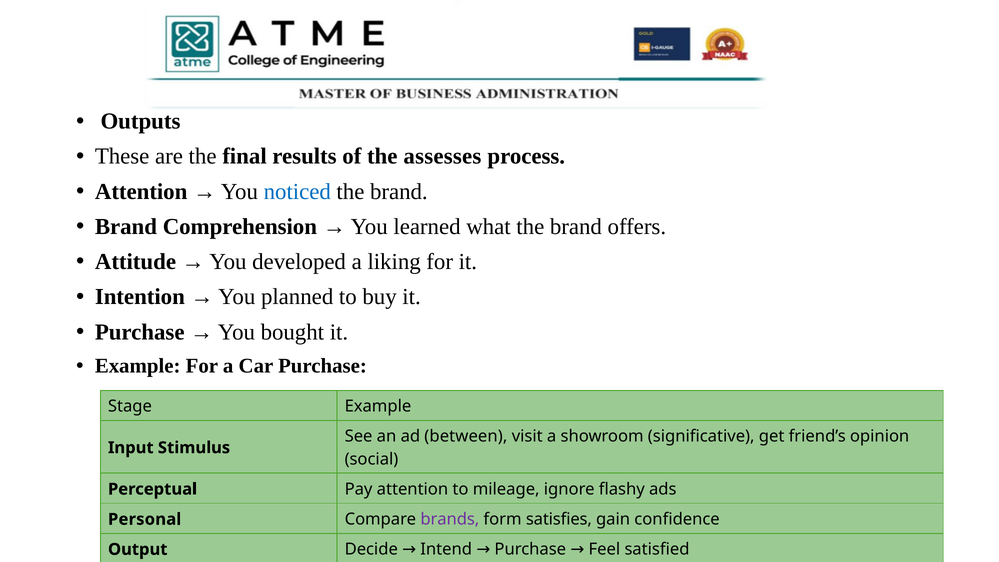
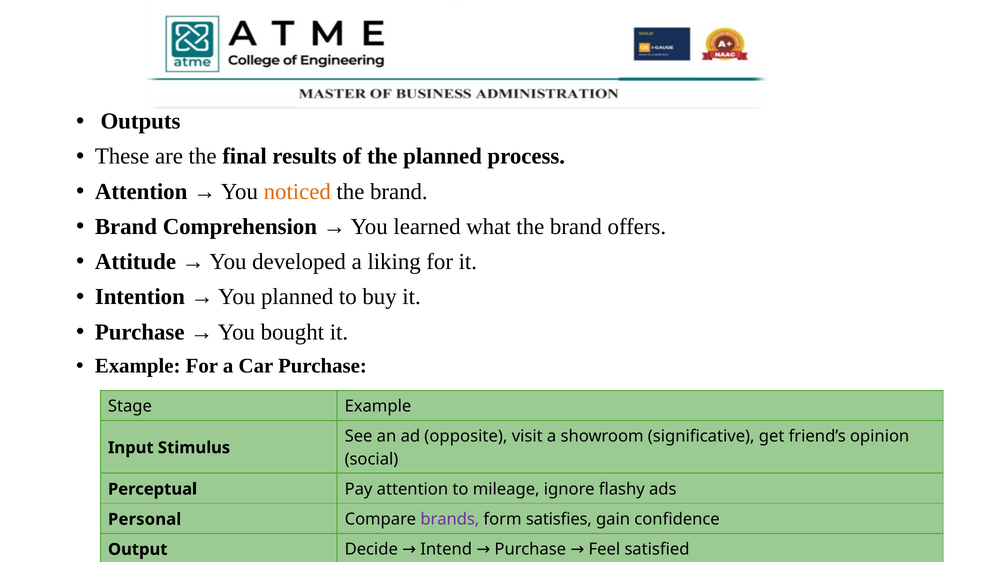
the assesses: assesses -> planned
noticed colour: blue -> orange
between: between -> opposite
